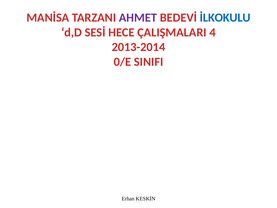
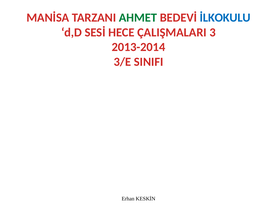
AHMET colour: purple -> green
4: 4 -> 3
0/E: 0/E -> 3/E
